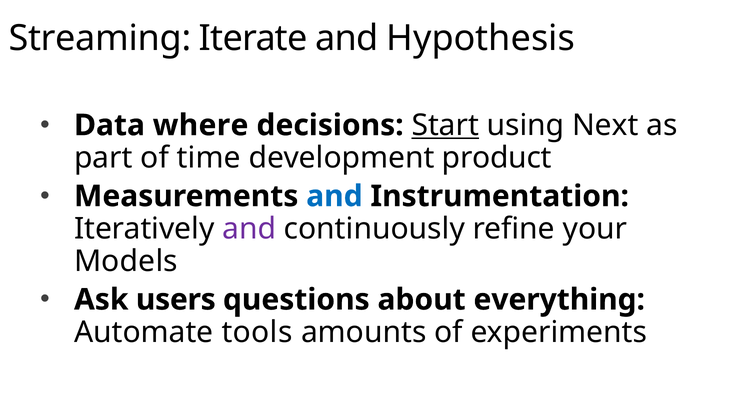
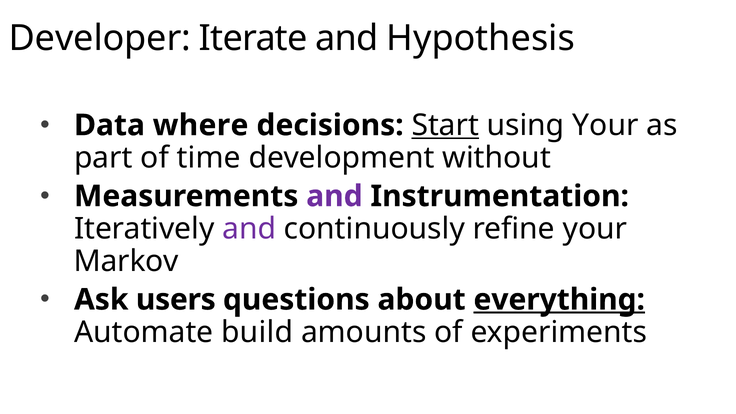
Streaming: Streaming -> Developer
using Next: Next -> Your
product: product -> without
and at (334, 196) colour: blue -> purple
Models: Models -> Markov
everything underline: none -> present
tools: tools -> build
